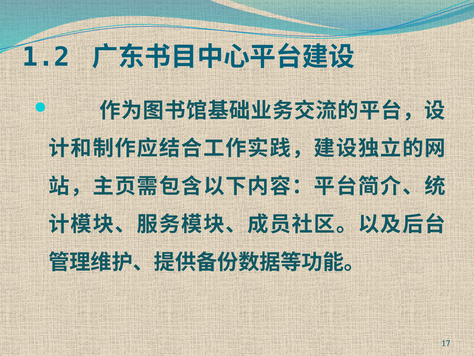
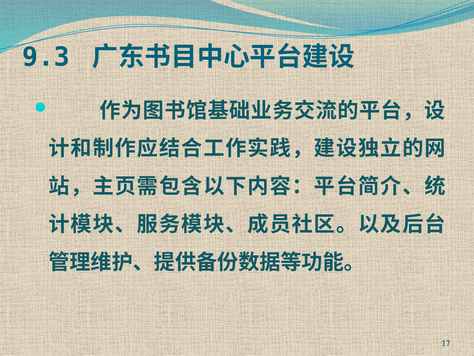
1.2: 1.2 -> 9.3
